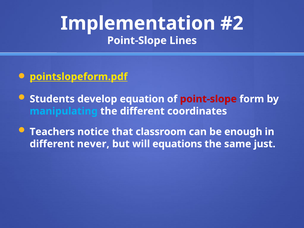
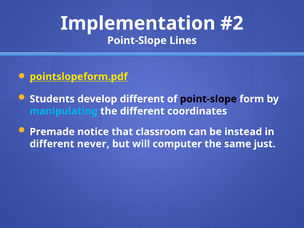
develop equation: equation -> different
point-slope at (208, 99) colour: red -> black
Teachers: Teachers -> Premade
enough: enough -> instead
equations: equations -> computer
